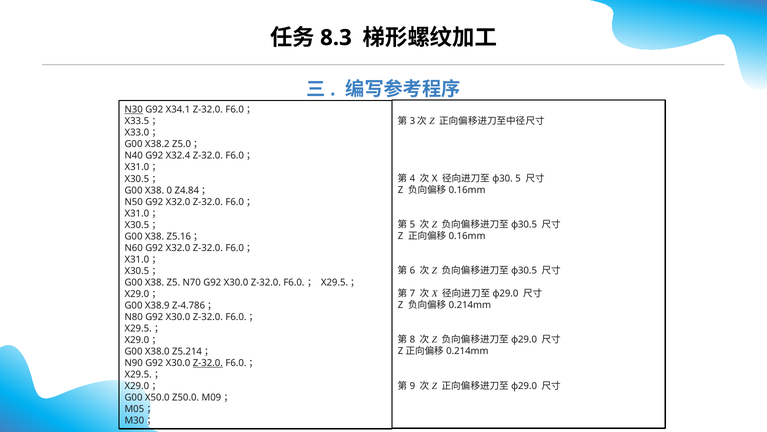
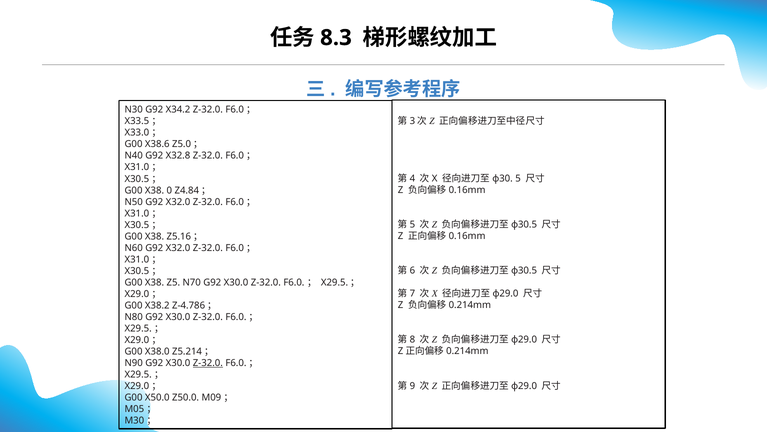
N30 underline: present -> none
X34.1: X34.1 -> X34.2
X38.2: X38.2 -> X38.6
X32.4: X32.4 -> X32.8
X38.9: X38.9 -> X38.2
